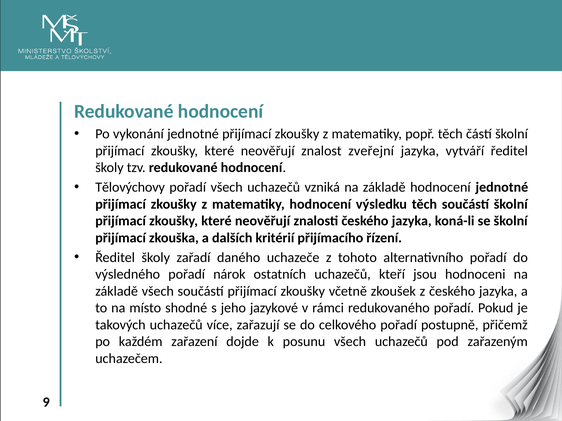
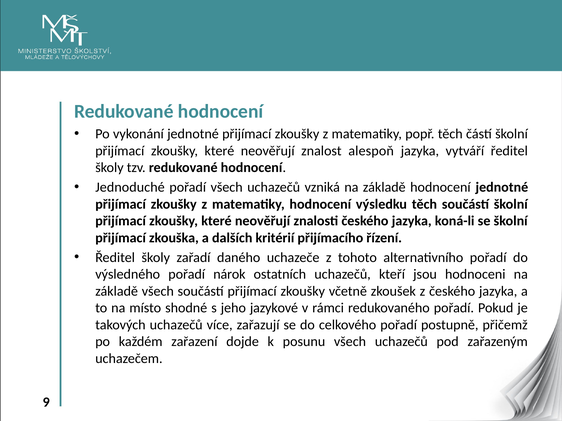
zveřejní: zveřejní -> alespoň
Tělovýchovy: Tělovýchovy -> Jednoduché
